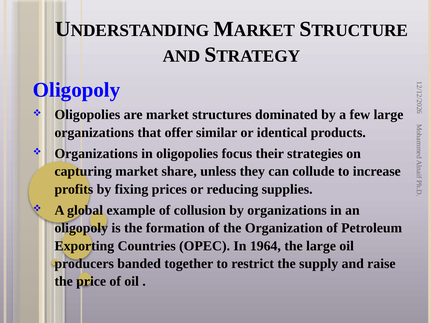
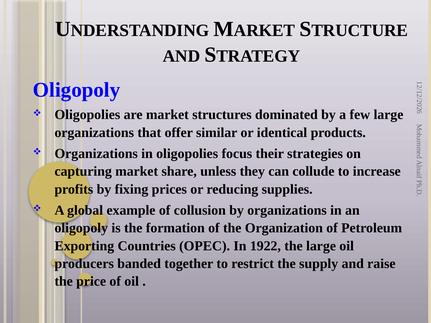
1964: 1964 -> 1922
